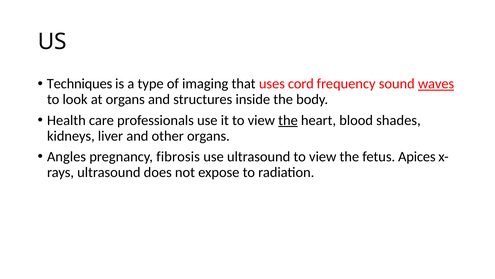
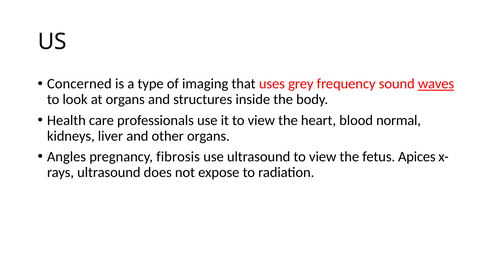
Techniques: Techniques -> Concerned
cord: cord -> grey
the at (288, 120) underline: present -> none
shades: shades -> normal
